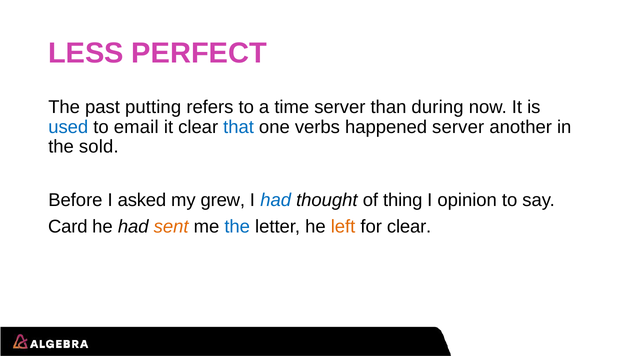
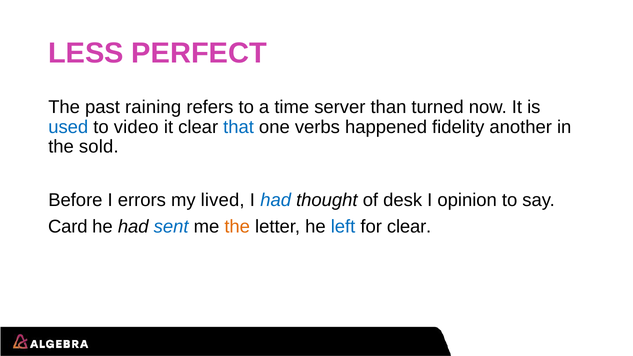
putting: putting -> raining
during: during -> turned
email: email -> video
happened server: server -> fidelity
asked: asked -> errors
grew: grew -> lived
thing: thing -> desk
sent colour: orange -> blue
the at (237, 227) colour: blue -> orange
left colour: orange -> blue
